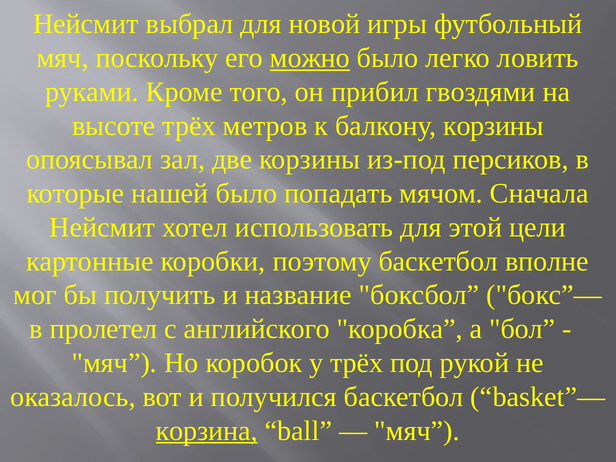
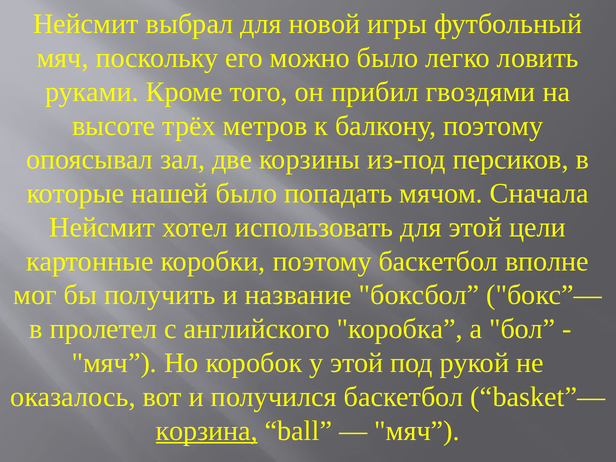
можно underline: present -> none
балкону корзины: корзины -> поэтому
у трёх: трёх -> этой
